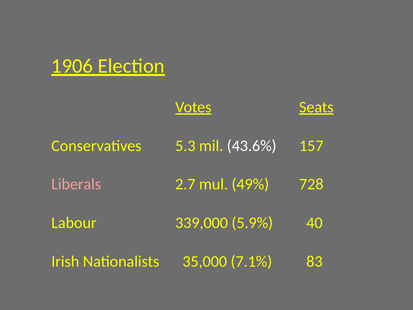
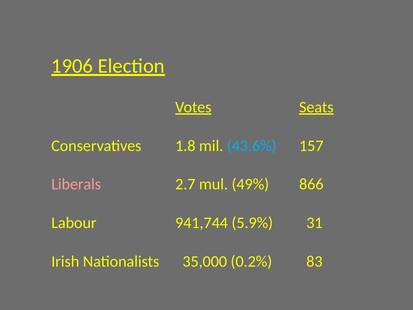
5.3: 5.3 -> 1.8
43.6% colour: white -> light blue
728: 728 -> 866
339,000: 339,000 -> 941,744
40: 40 -> 31
7.1%: 7.1% -> 0.2%
